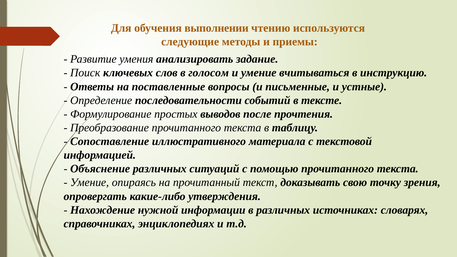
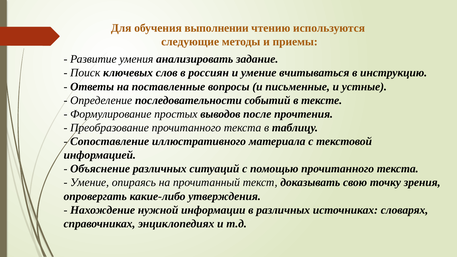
голосом: голосом -> россиян
